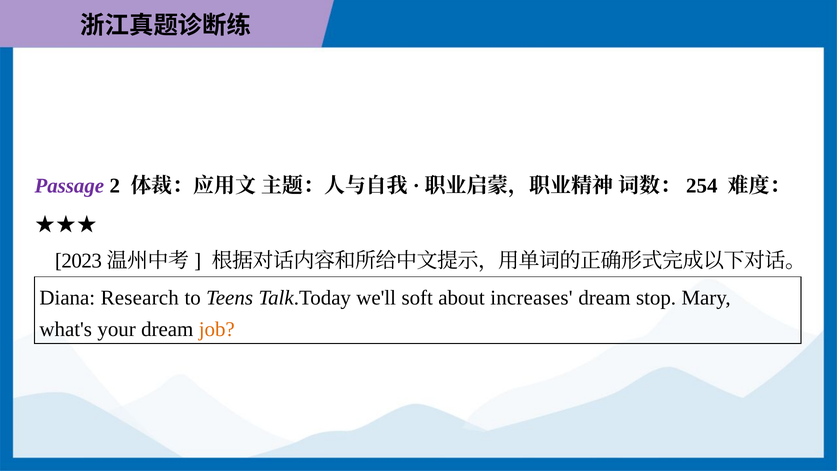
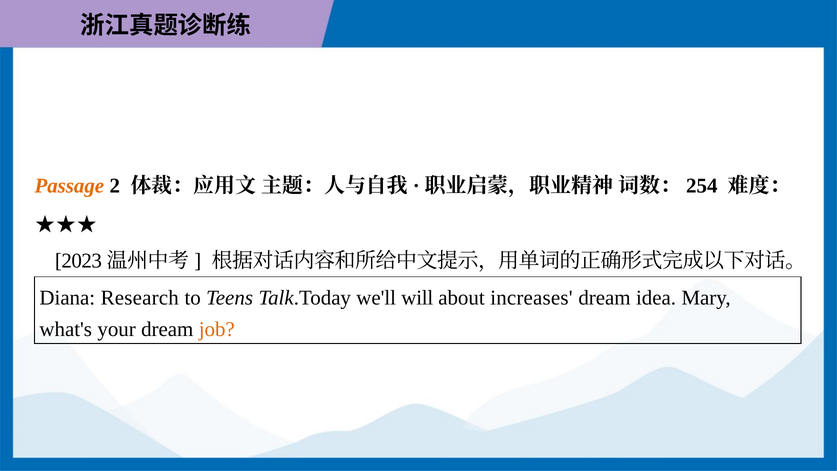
Passage colour: purple -> orange
soft: soft -> will
stop: stop -> idea
